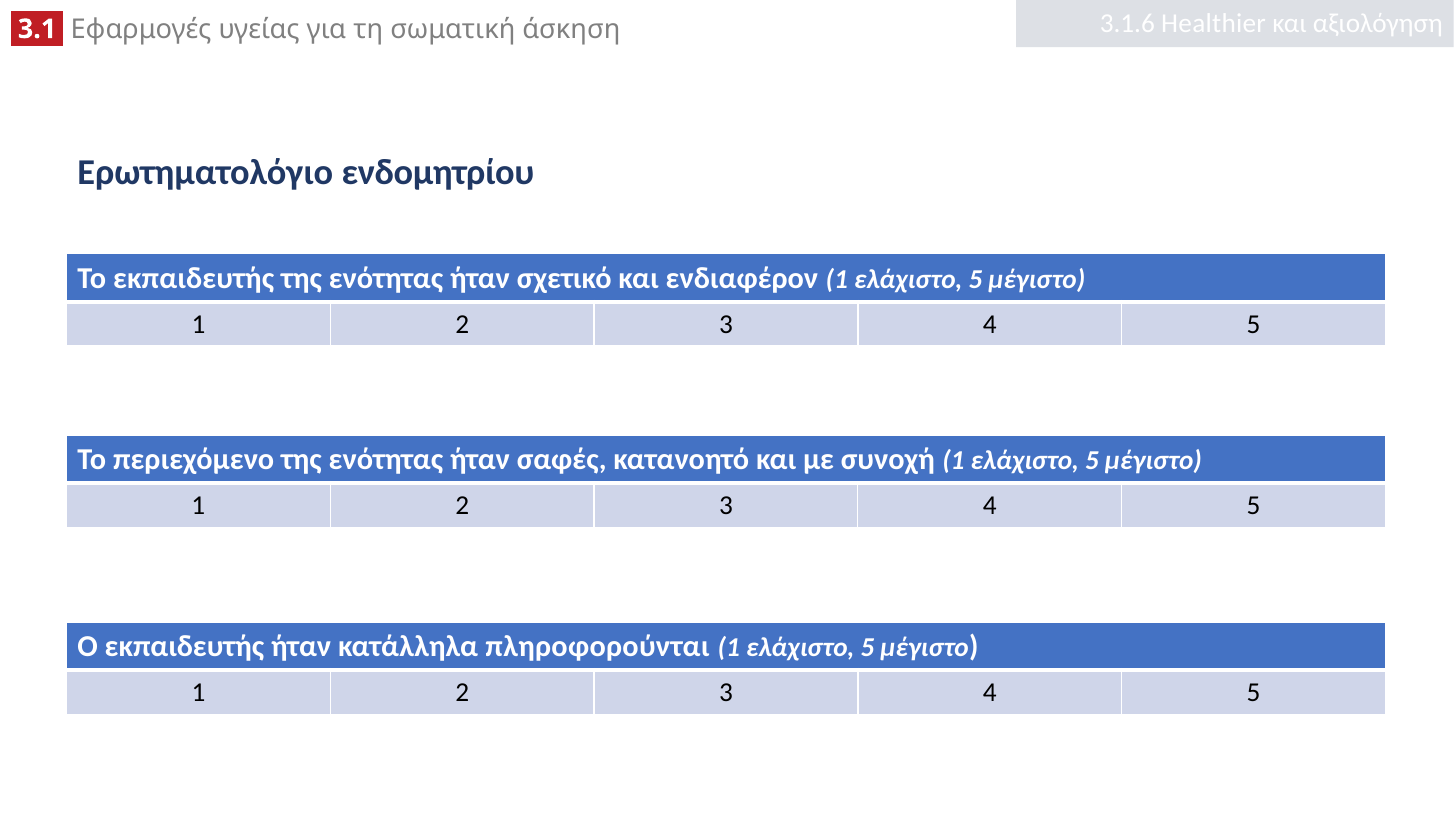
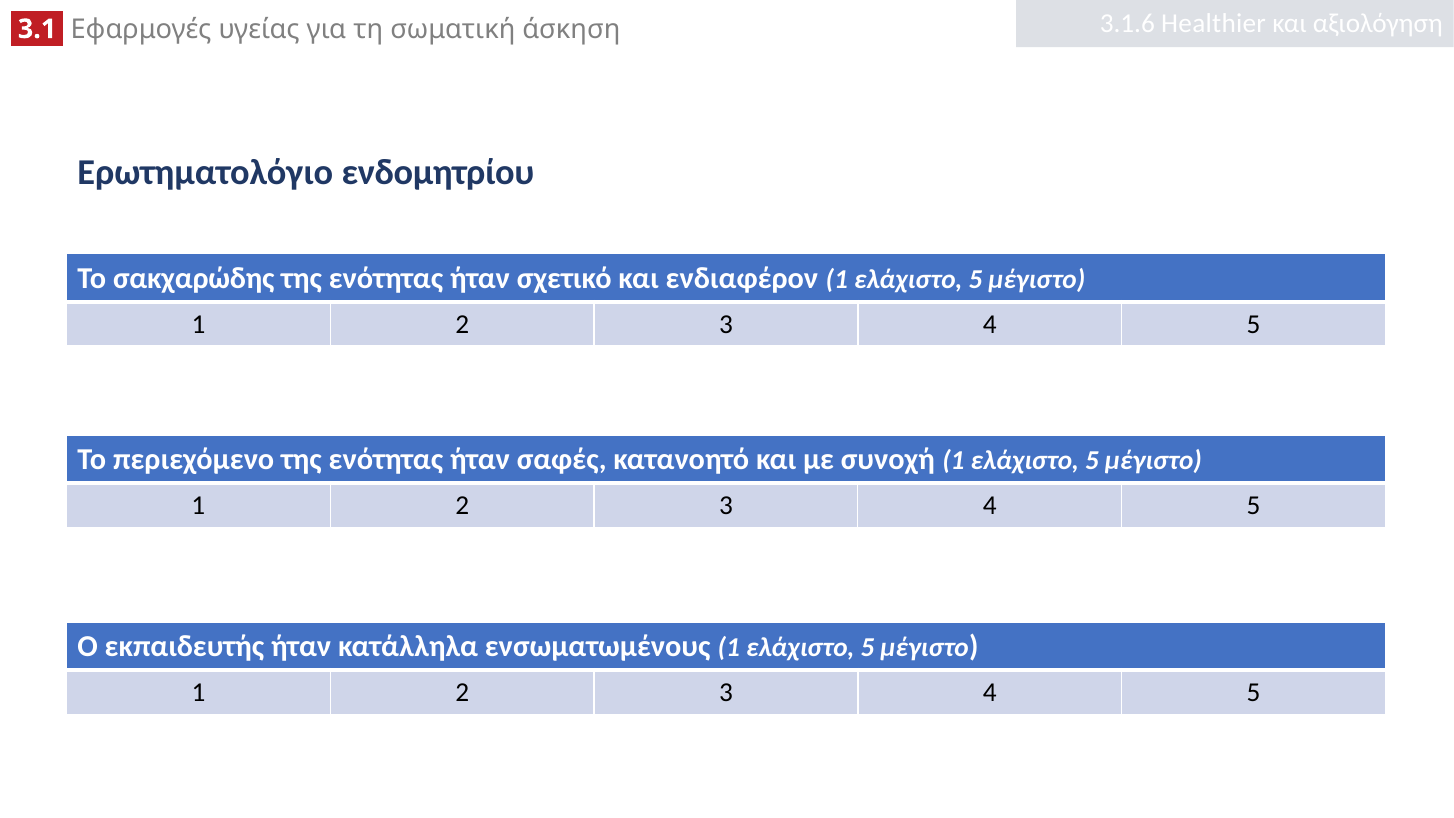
Το εκπαιδευτής: εκπαιδευτής -> σακχαρώδης
πληροφορούνται: πληροφορούνται -> ενσωματωμένους
